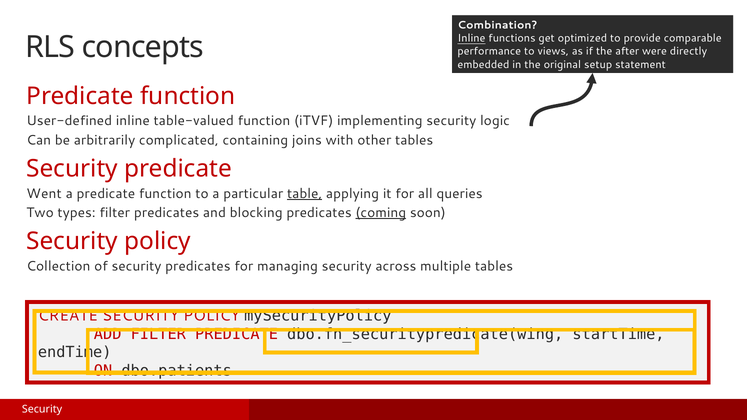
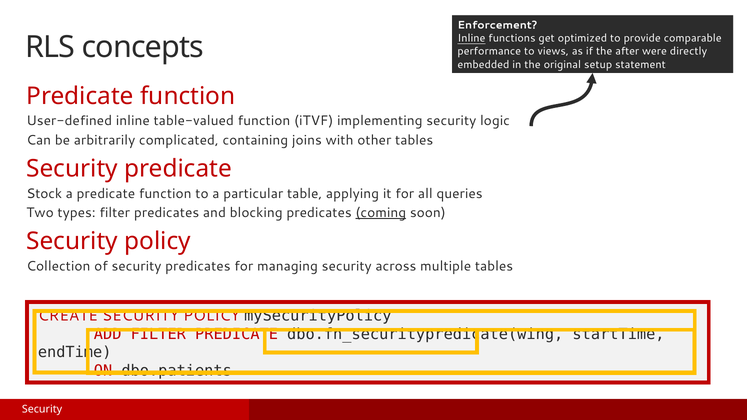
Combination: Combination -> Enforcement
Went: Went -> Stock
table underline: present -> none
